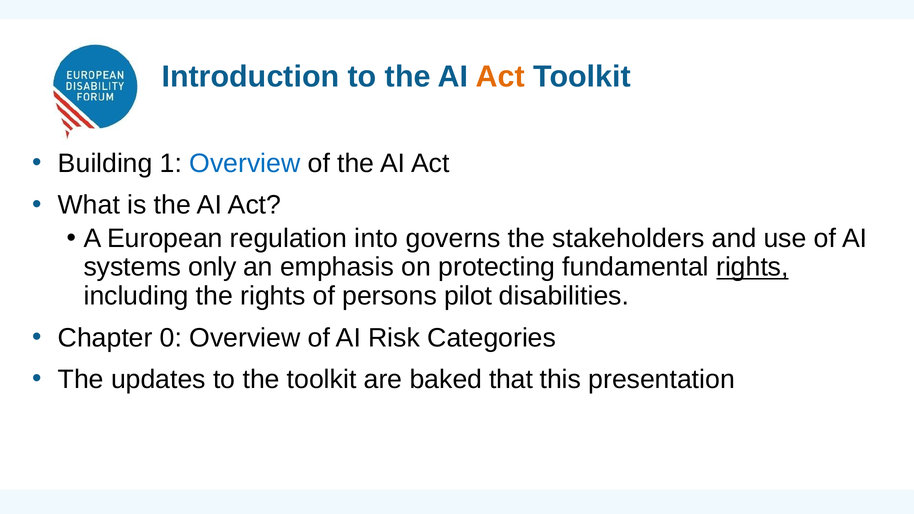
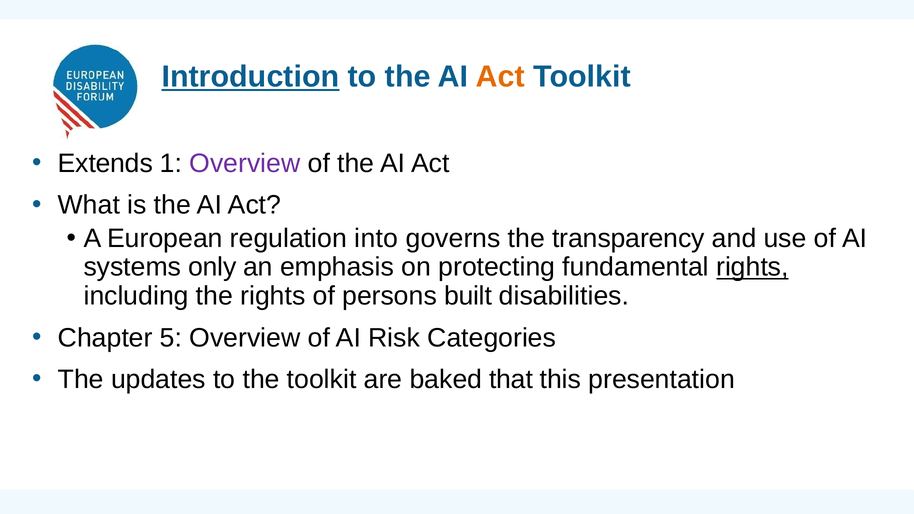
Introduction underline: none -> present
Building: Building -> Extends
Overview at (245, 164) colour: blue -> purple
stakeholders: stakeholders -> transparency
pilot: pilot -> built
0: 0 -> 5
